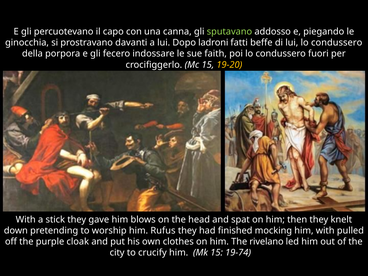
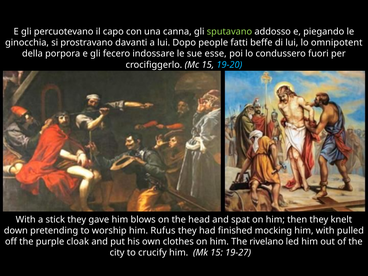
ladroni: ladroni -> people
lui lo condussero: condussero -> omnipotent
faith: faith -> esse
19-20 colour: yellow -> light blue
19-74: 19-74 -> 19-27
